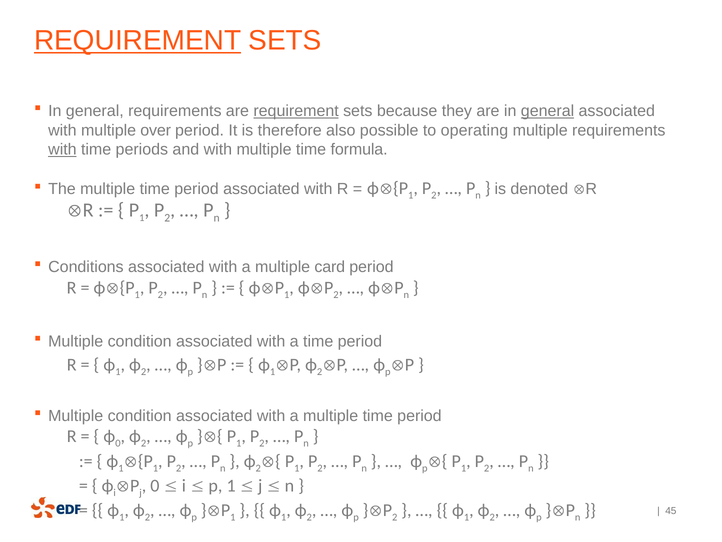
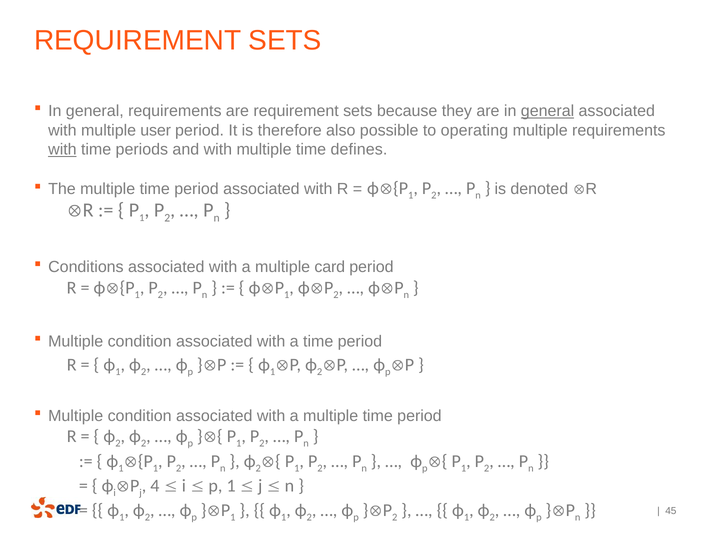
REQUIREMENT at (138, 41) underline: present -> none
requirement at (296, 111) underline: present -> none
over: over -> user
formula: formula -> defines
0 at (118, 443): 0 -> 2
0 at (155, 485): 0 -> 4
